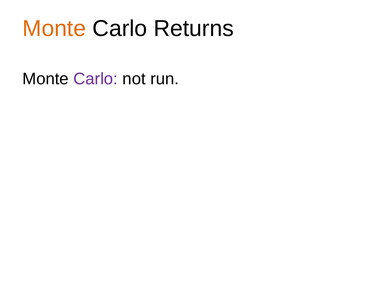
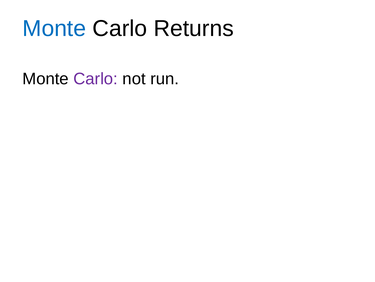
Monte at (54, 28) colour: orange -> blue
